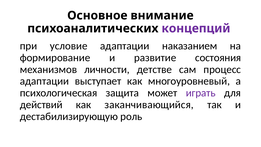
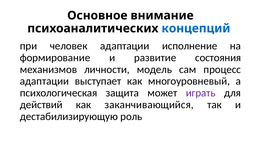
концепций colour: purple -> blue
условие: условие -> человек
наказанием: наказанием -> исполнение
детстве: детстве -> модель
